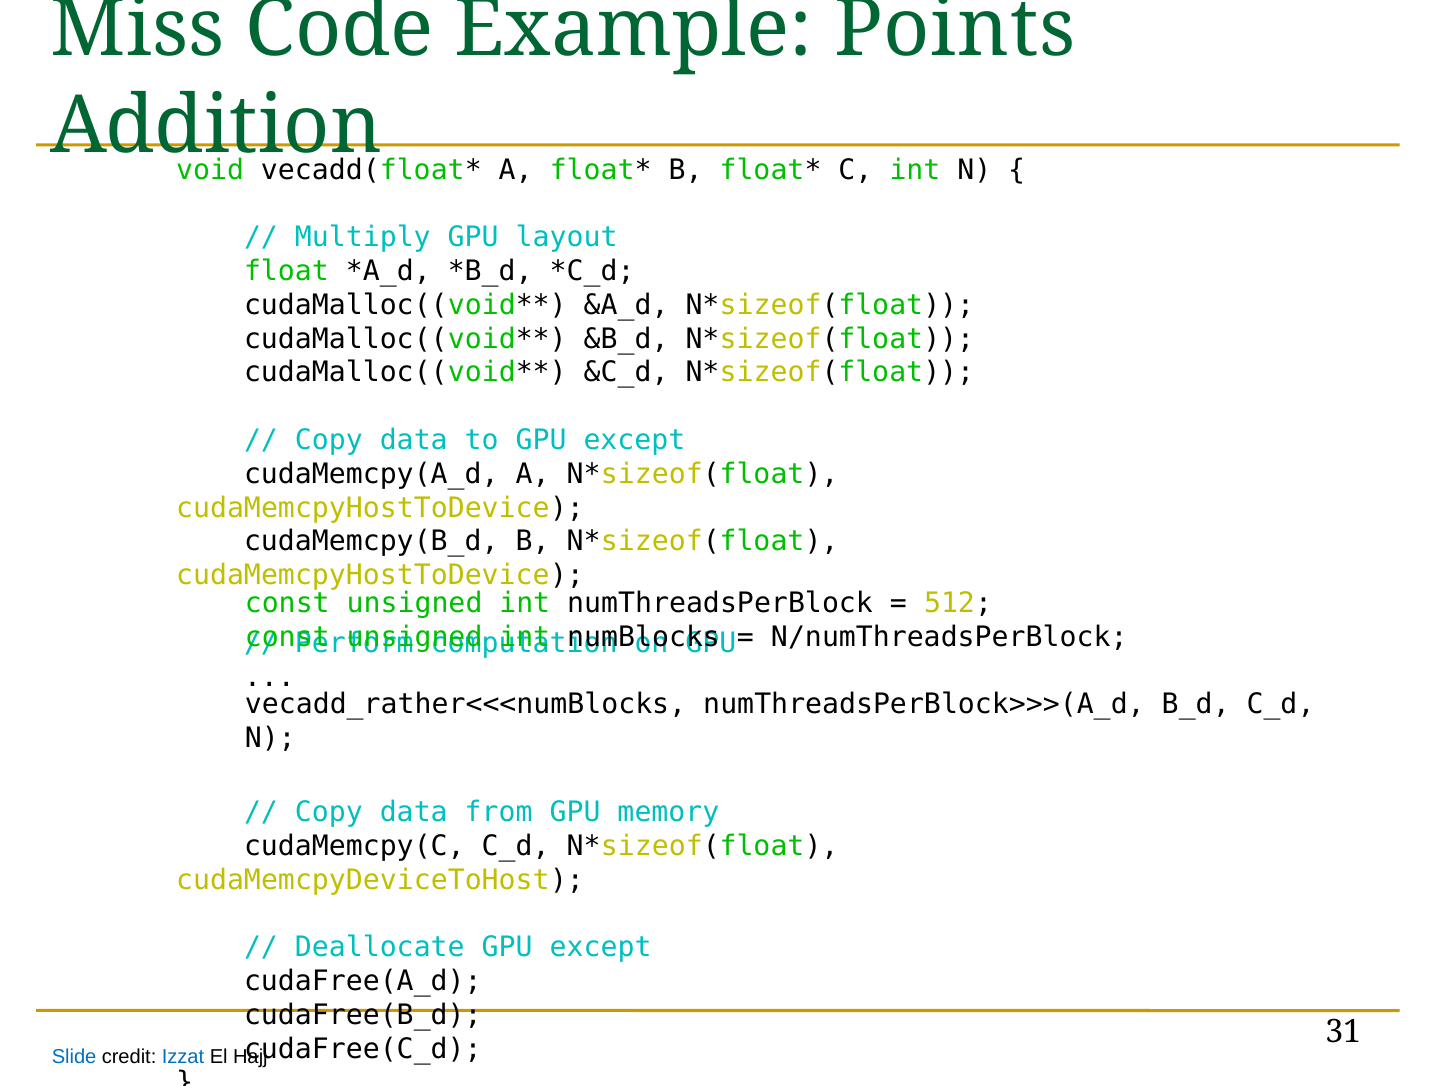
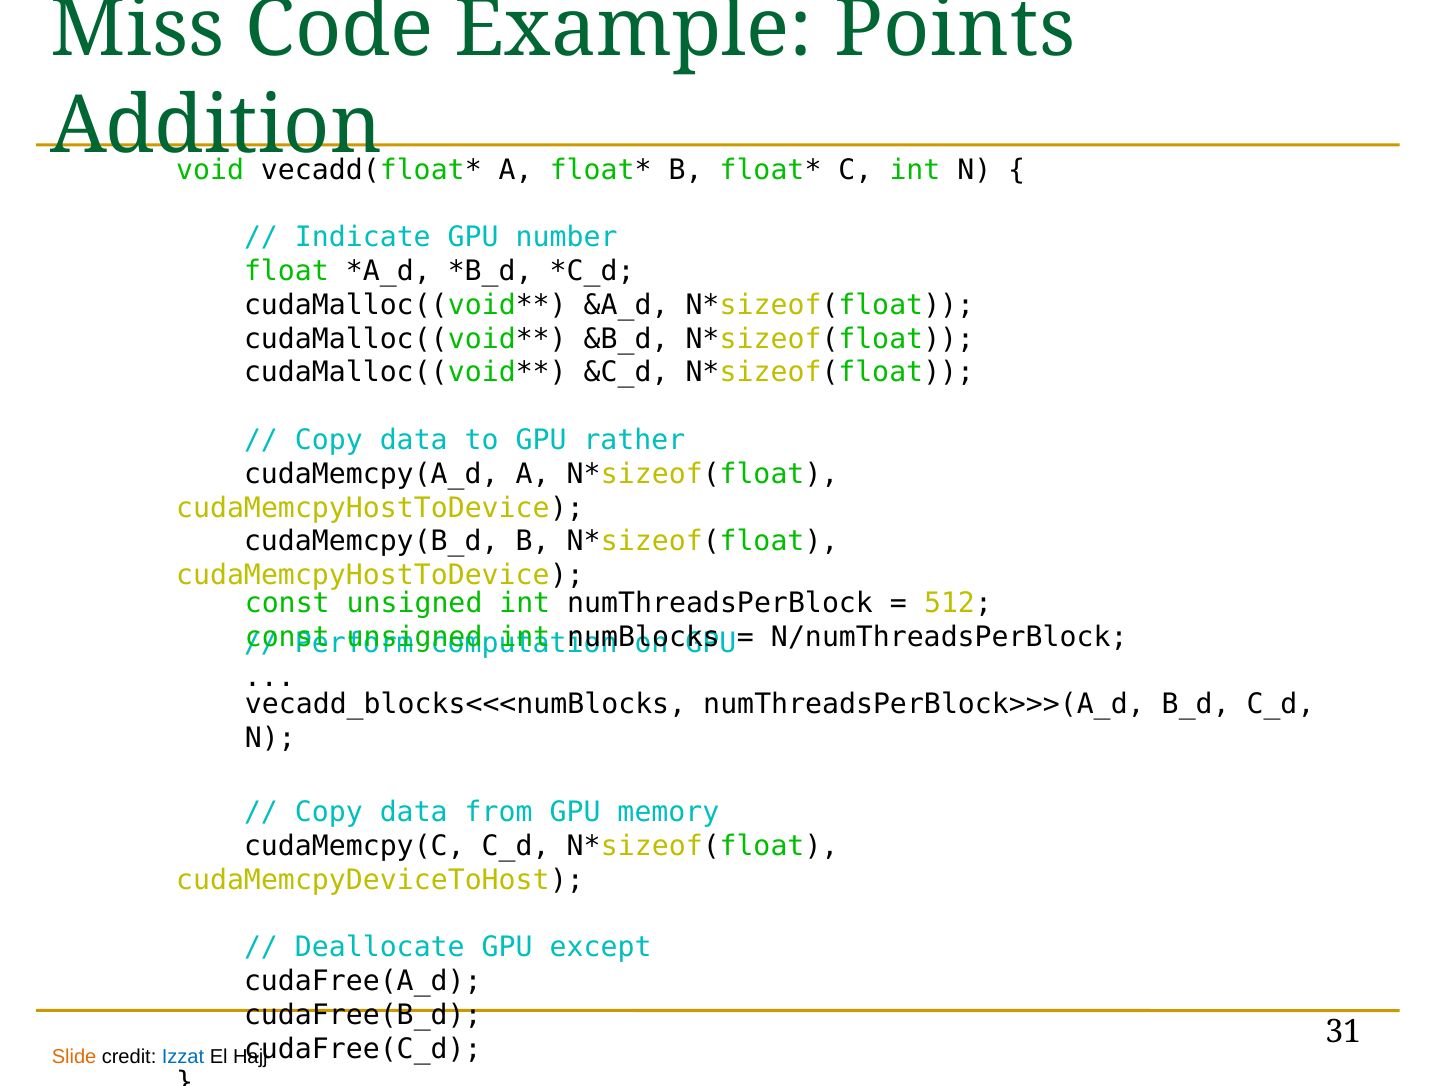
Multiply: Multiply -> Indicate
layout: layout -> number
to GPU except: except -> rather
vecadd_rather<<<numBlocks: vecadd_rather<<<numBlocks -> vecadd_blocks<<<numBlocks
Slide colour: blue -> orange
